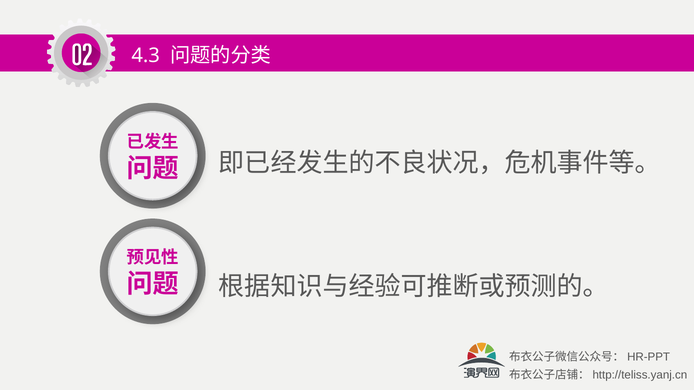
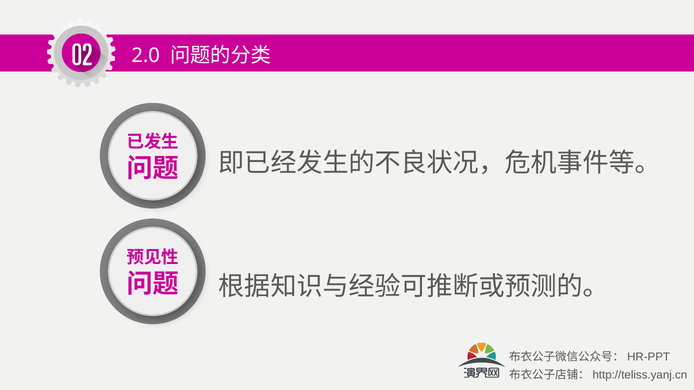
4.3: 4.3 -> 2.0
